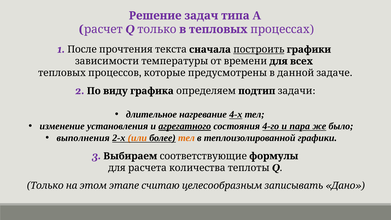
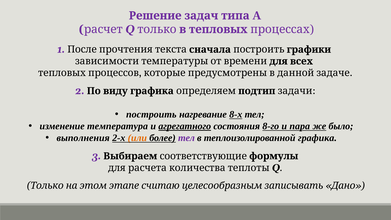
построить at (259, 49) underline: present -> none
длительное at (151, 114): длительное -> построить
4-х: 4-х -> 8-х
установления: установления -> температура
4-го: 4-го -> 8-го
тел at (186, 138) colour: orange -> purple
теплоизолированной графики: графики -> графика
